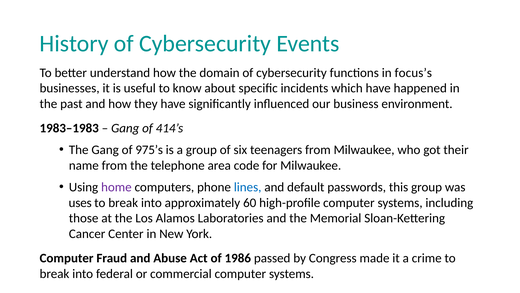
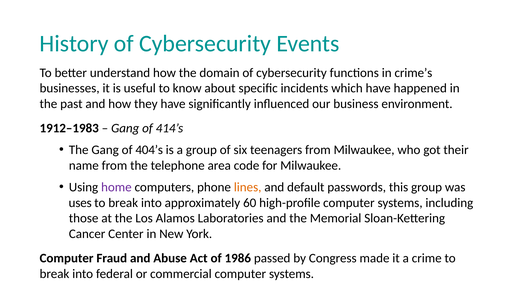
focus’s: focus’s -> crime’s
1983–1983: 1983–1983 -> 1912–1983
975’s: 975’s -> 404’s
lines colour: blue -> orange
